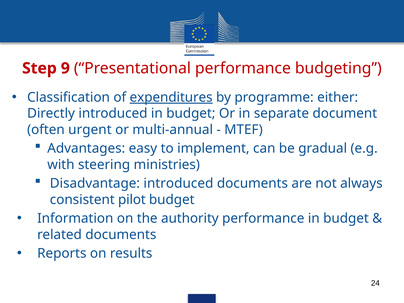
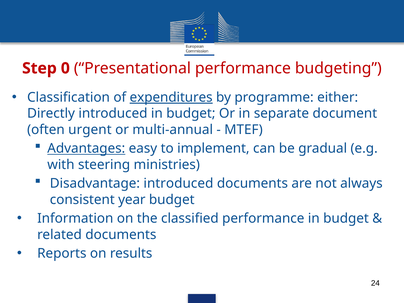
9: 9 -> 0
Advantages underline: none -> present
pilot: pilot -> year
authority: authority -> classified
